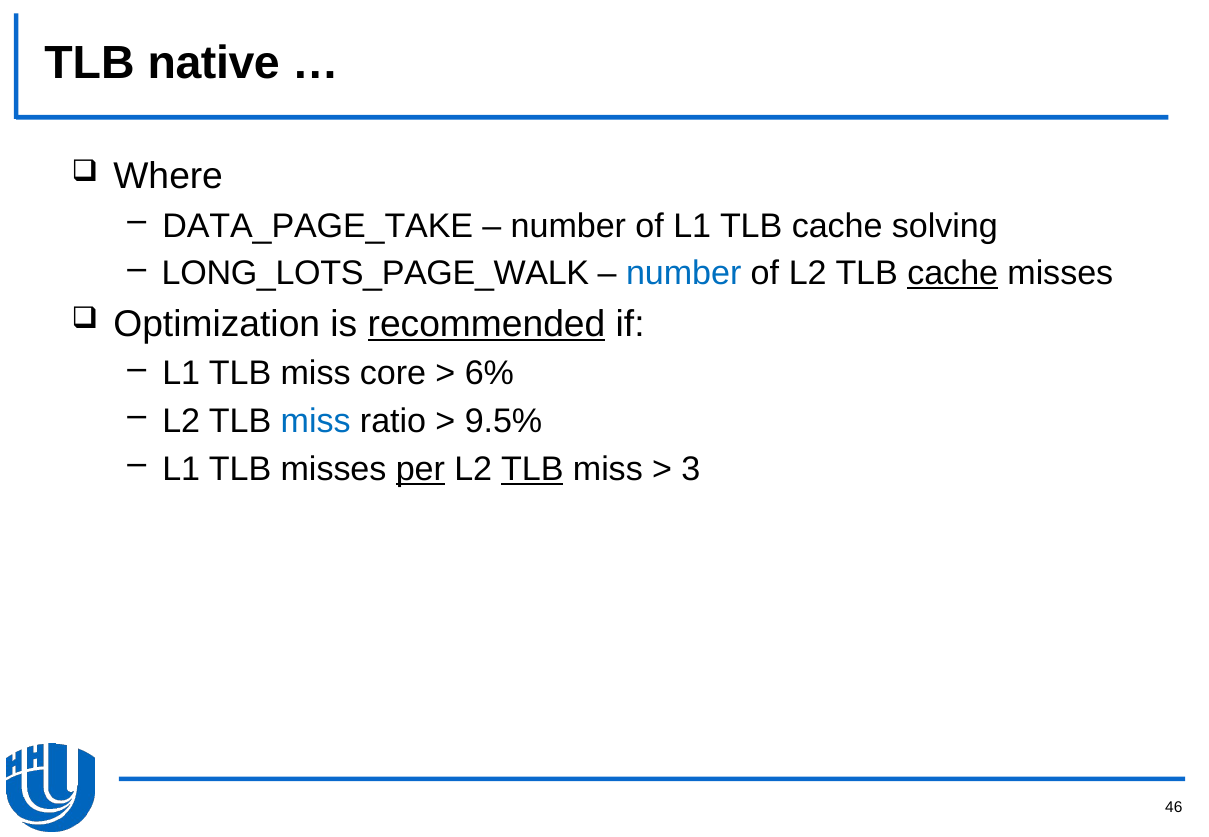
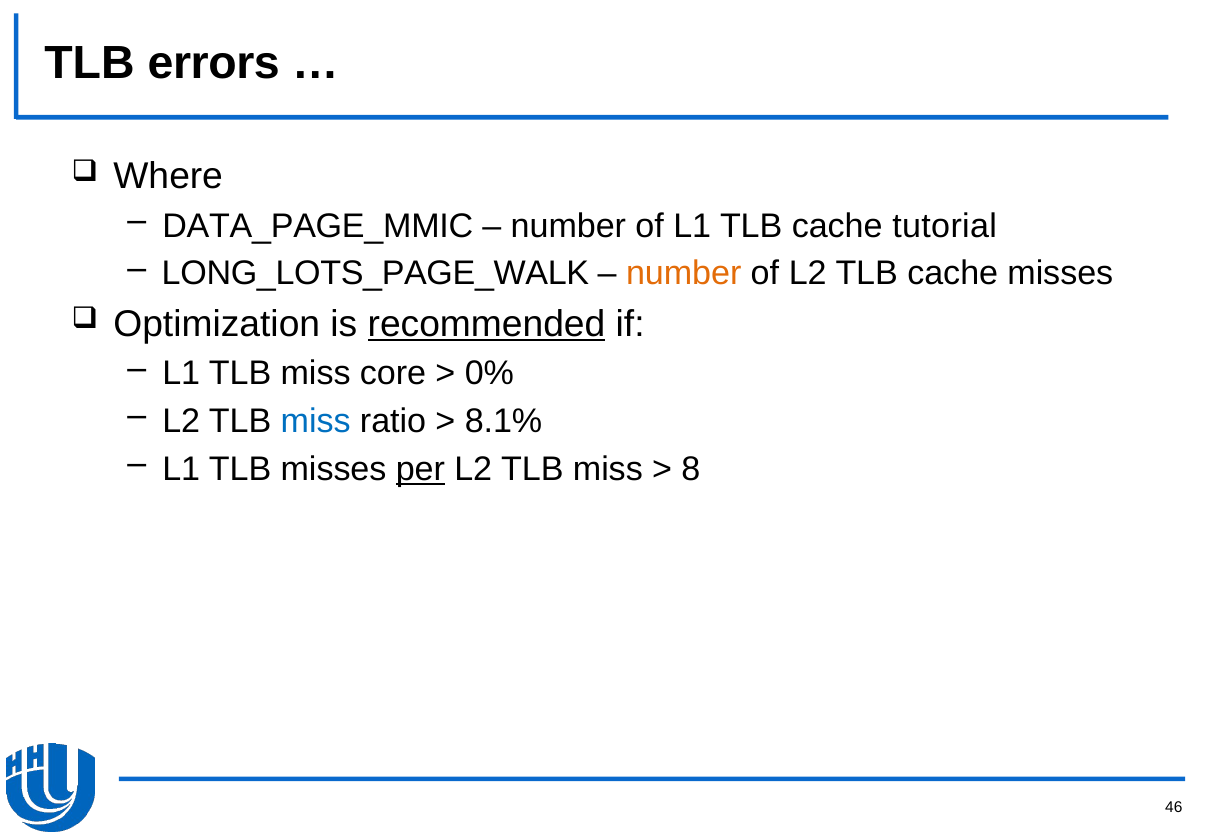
native: native -> errors
DATA_PAGE_TAKE: DATA_PAGE_TAKE -> DATA_PAGE_MMIC
solving: solving -> tutorial
number at (684, 274) colour: blue -> orange
cache at (953, 274) underline: present -> none
6%: 6% -> 0%
9.5%: 9.5% -> 8.1%
TLB at (532, 469) underline: present -> none
3: 3 -> 8
